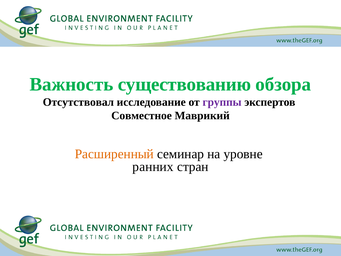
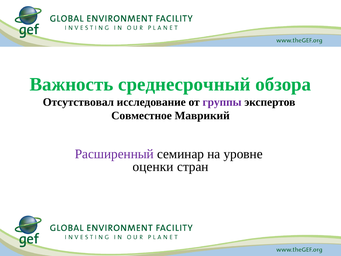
существованию: существованию -> среднесрочный
Расширенный colour: orange -> purple
ранних: ранних -> оценки
